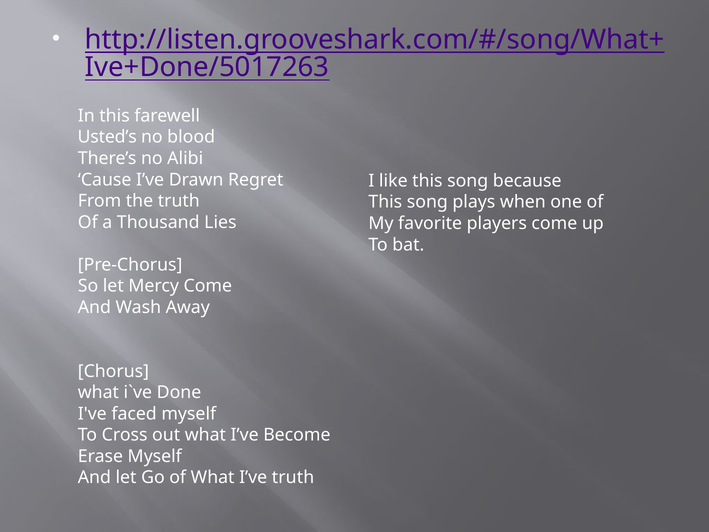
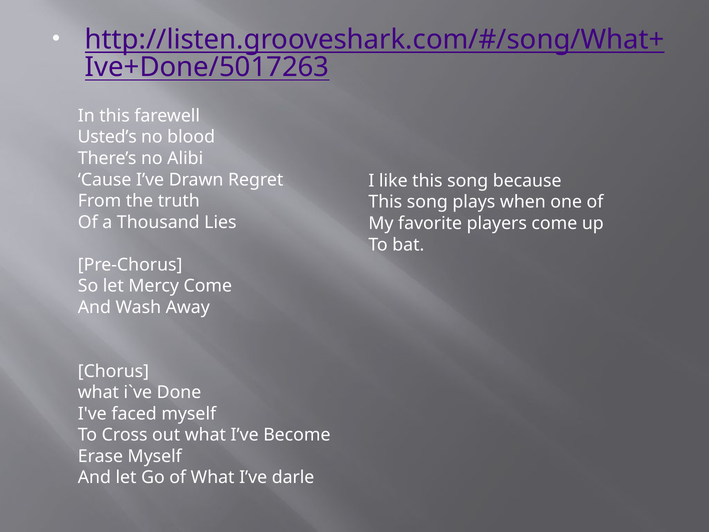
I’ve truth: truth -> darle
